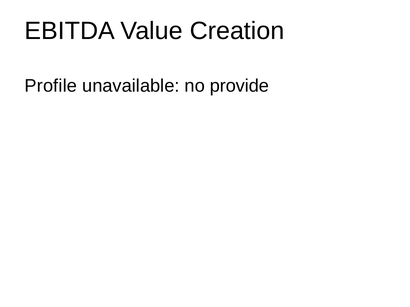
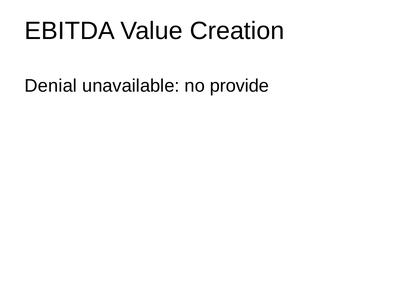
Profile: Profile -> Denial
